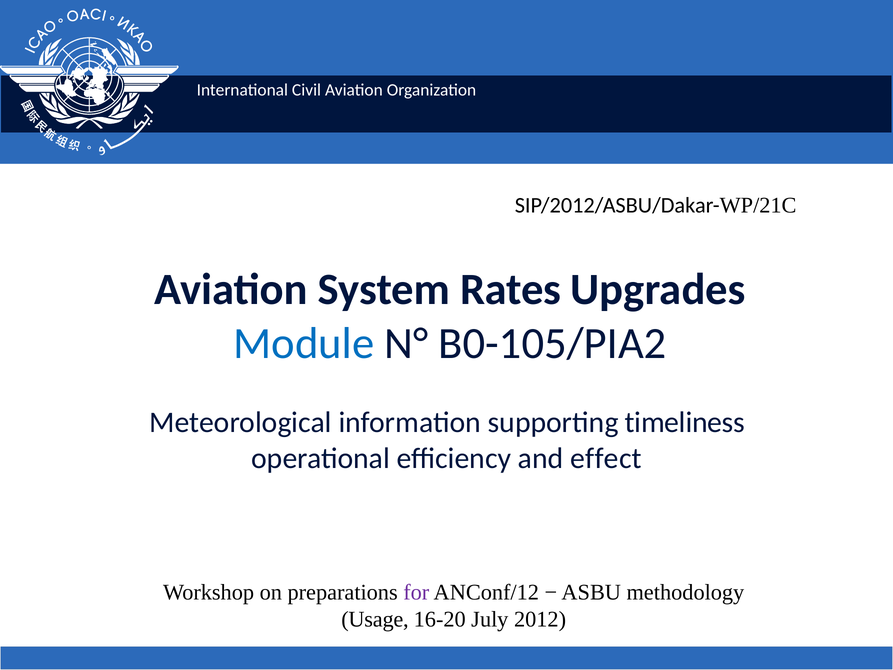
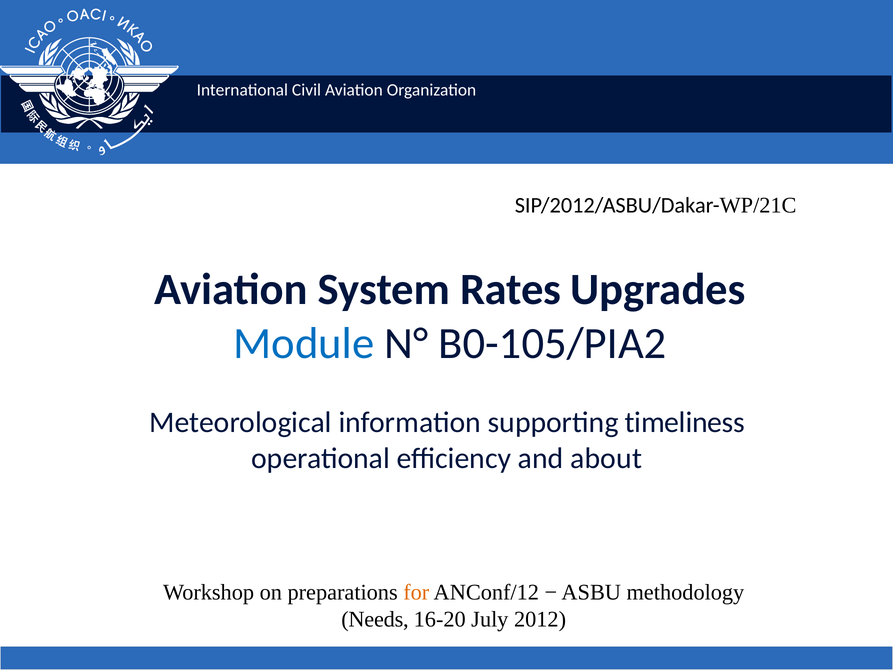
effect: effect -> about
for colour: purple -> orange
Usage: Usage -> Needs
